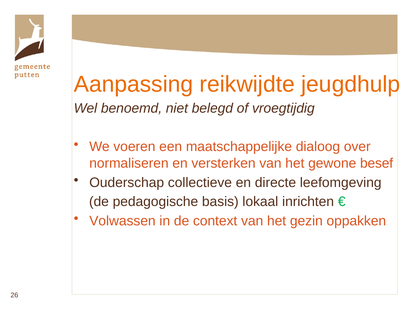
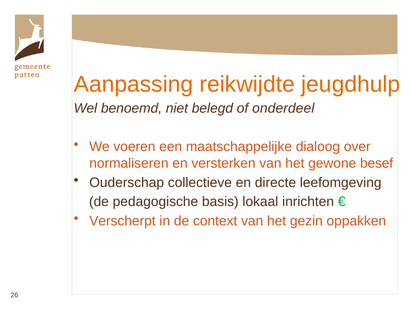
vroegtijdig: vroegtijdig -> onderdeel
Volwassen: Volwassen -> Verscherpt
